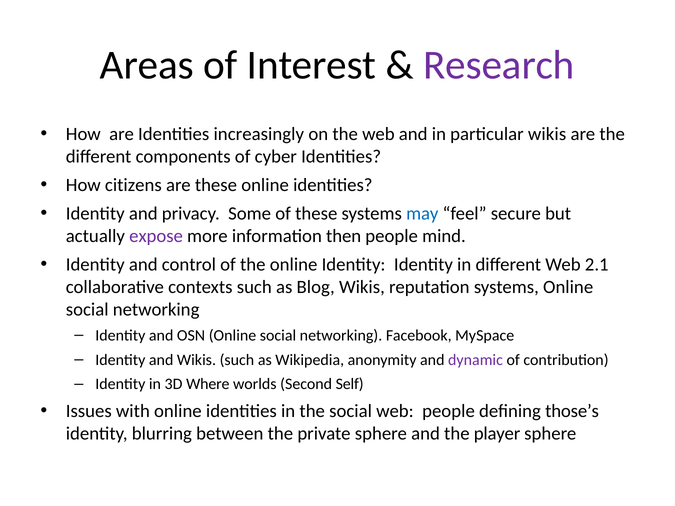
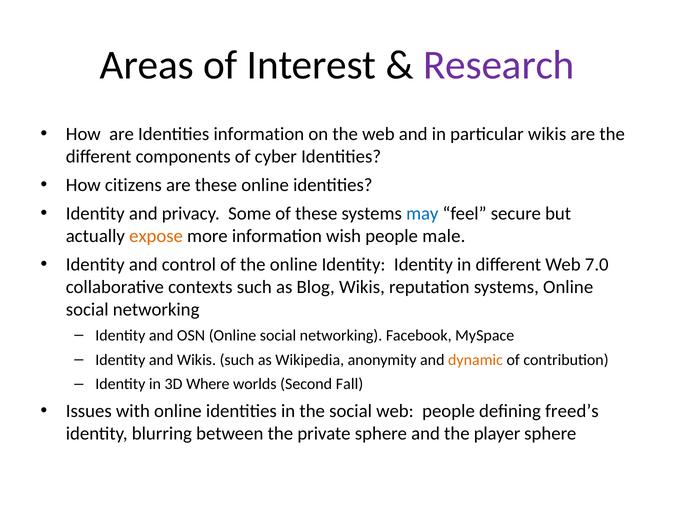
Identities increasingly: increasingly -> information
expose colour: purple -> orange
then: then -> wish
mind: mind -> male
2.1: 2.1 -> 7.0
dynamic colour: purple -> orange
Self: Self -> Fall
those’s: those’s -> freed’s
